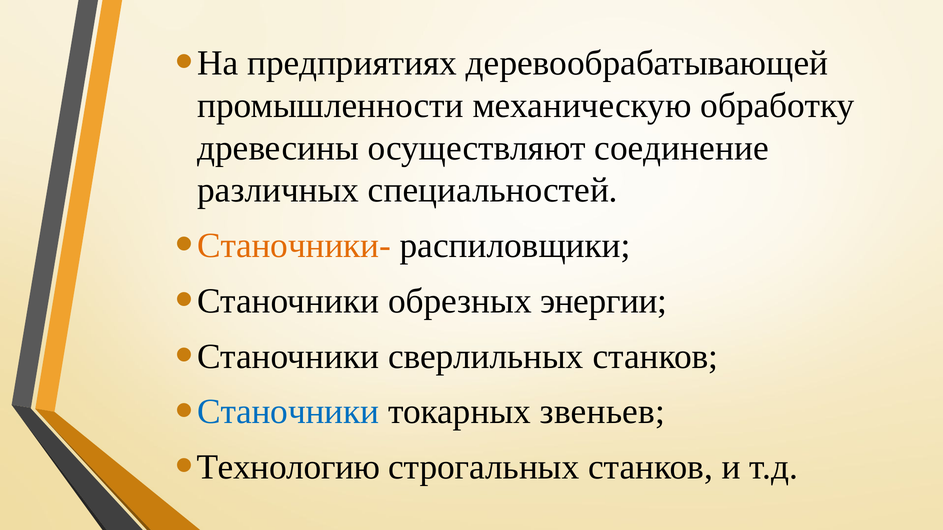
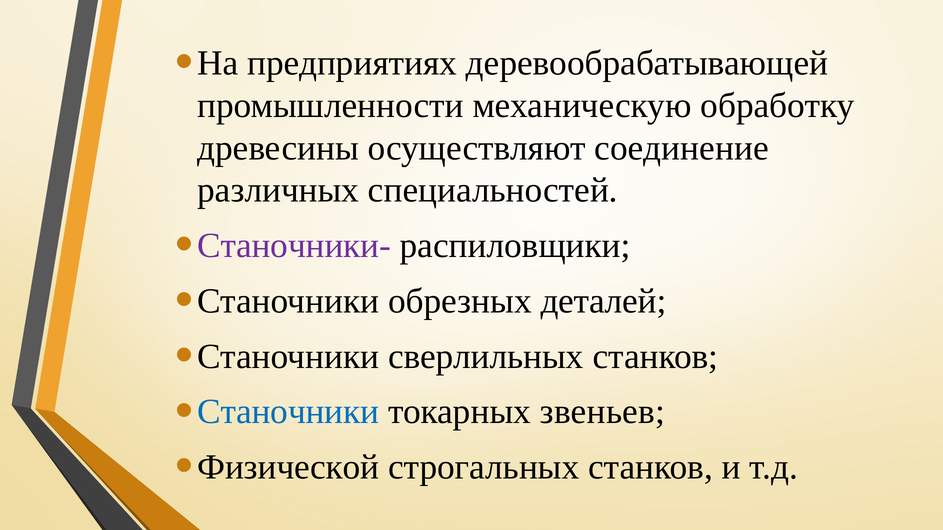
Станочники- colour: orange -> purple
энергии: энергии -> деталей
Технологию: Технологию -> Физической
